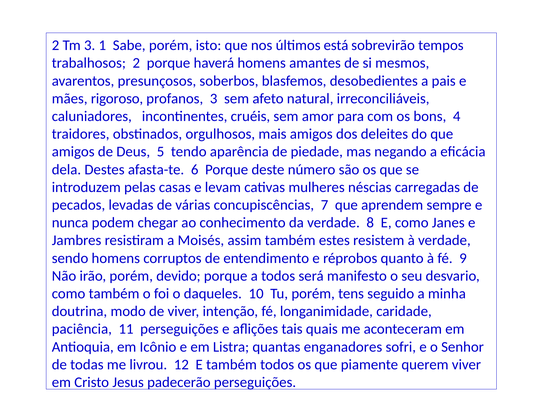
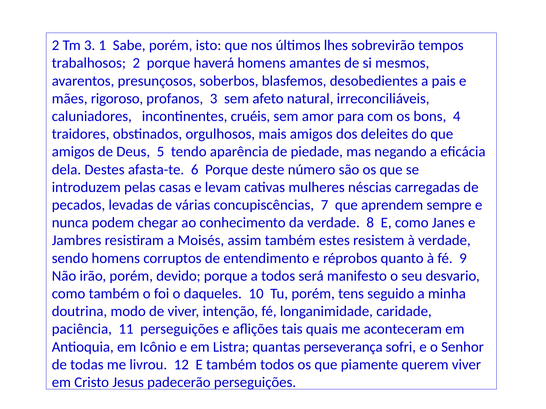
está: está -> lhes
enganadores: enganadores -> perseverança
